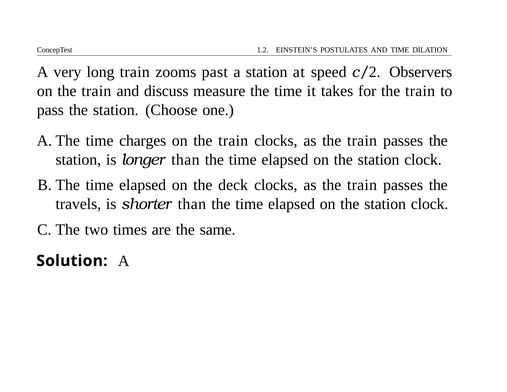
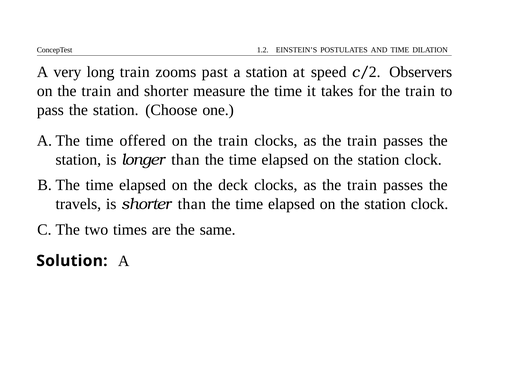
and discuss: discuss -> shorter
charges: charges -> offered
